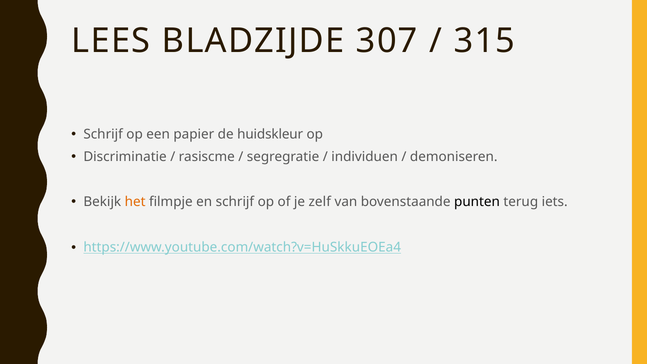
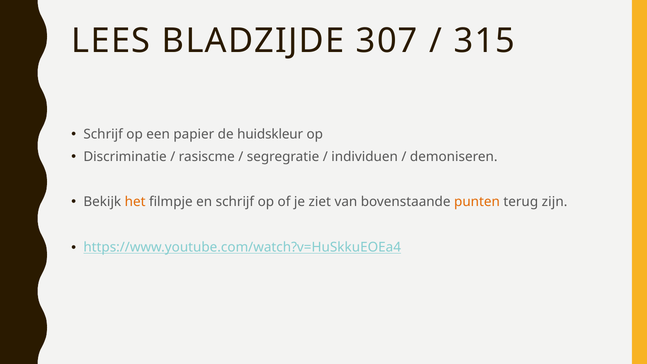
zelf: zelf -> ziet
punten colour: black -> orange
iets: iets -> zijn
